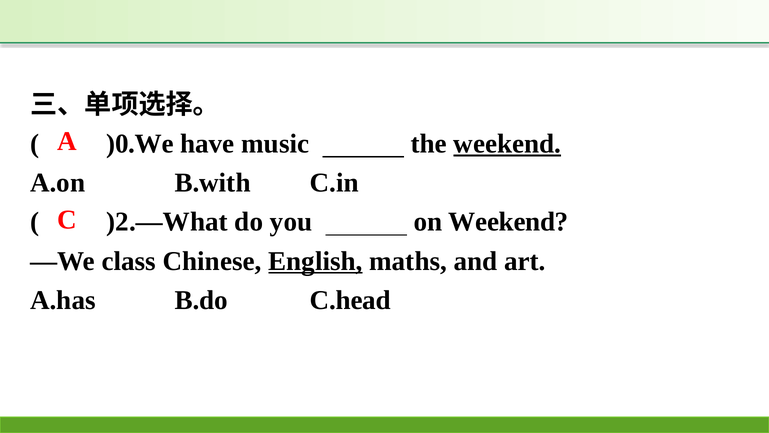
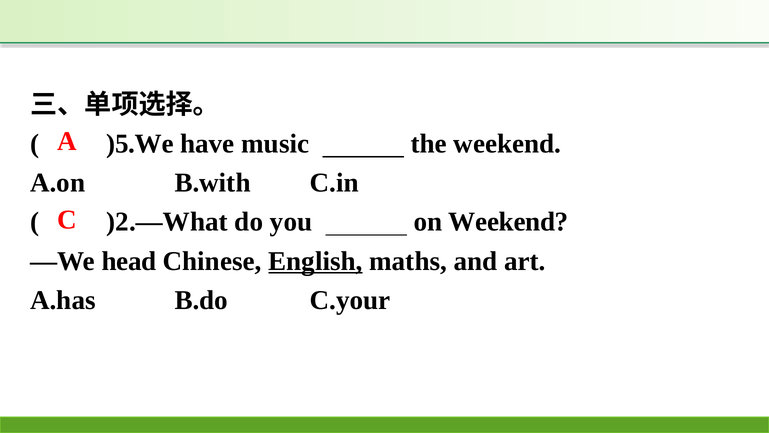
)0.We: )0.We -> )5.We
weekend at (507, 144) underline: present -> none
class: class -> head
C.head: C.head -> C.your
